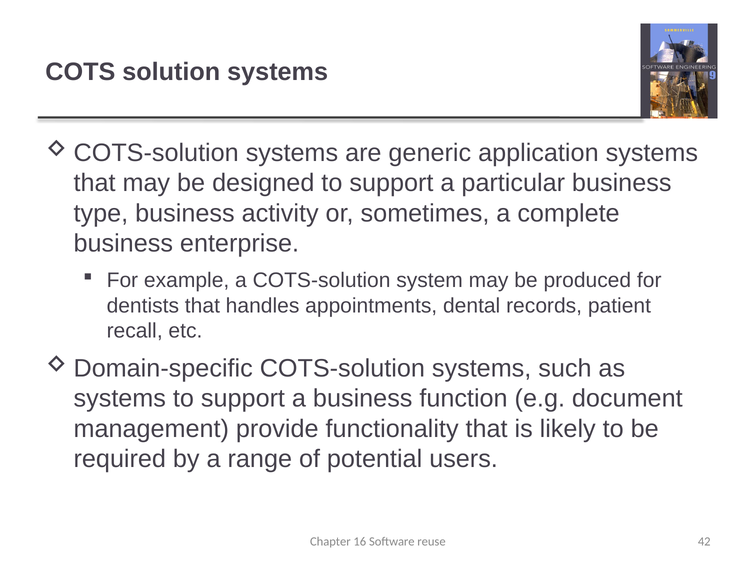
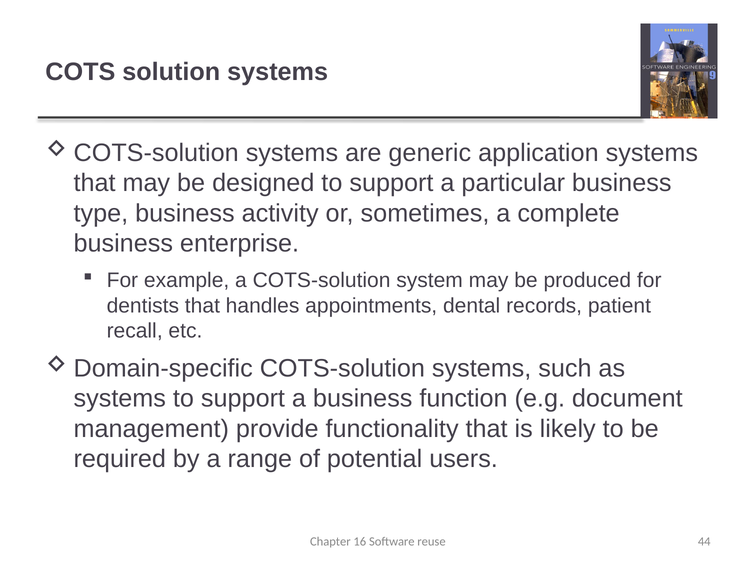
42: 42 -> 44
